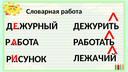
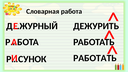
ЛЕЖАЧИЙ at (95, 58): ЛЕЖАЧИЙ -> РАБОТАТЬ
